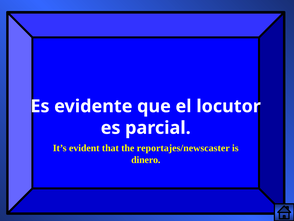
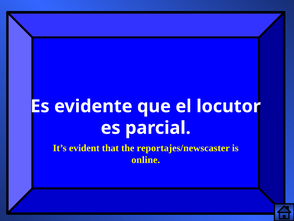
dinero: dinero -> online
